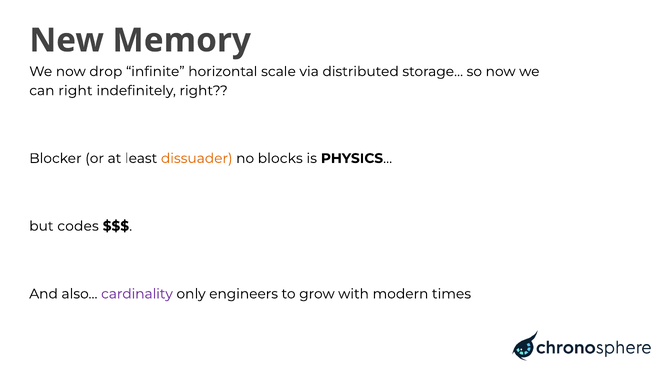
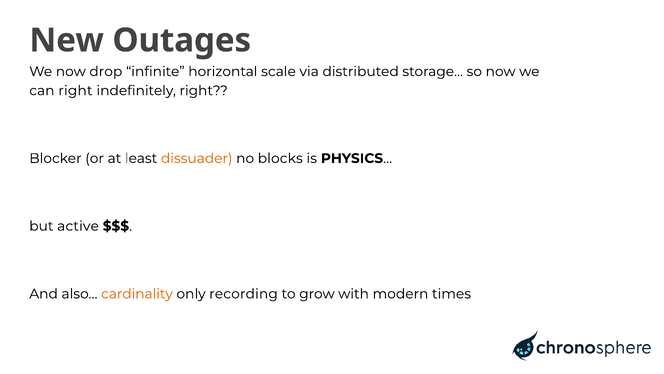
Memory: Memory -> Outages
codes: codes -> active
cardinality colour: purple -> orange
engineers: engineers -> recording
